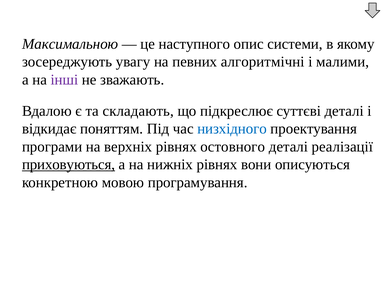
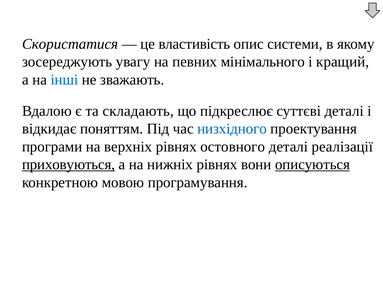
Максимальною: Максимальною -> Скористатися
наступного: наступного -> властивість
алгоритмічні: алгоритмічні -> мінімального
малими: малими -> кращий
інші colour: purple -> blue
описуються underline: none -> present
